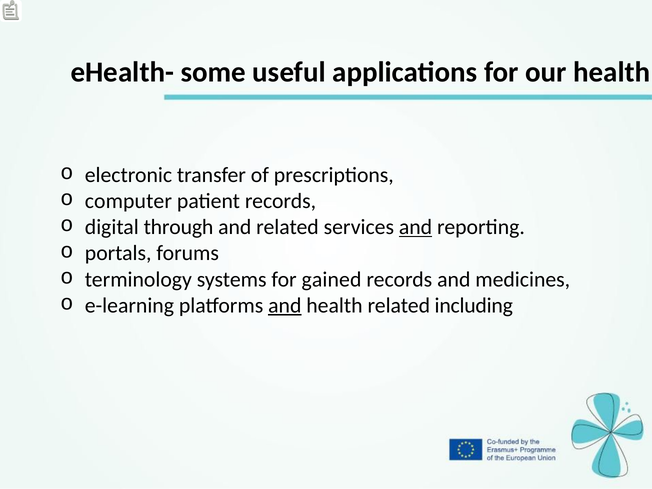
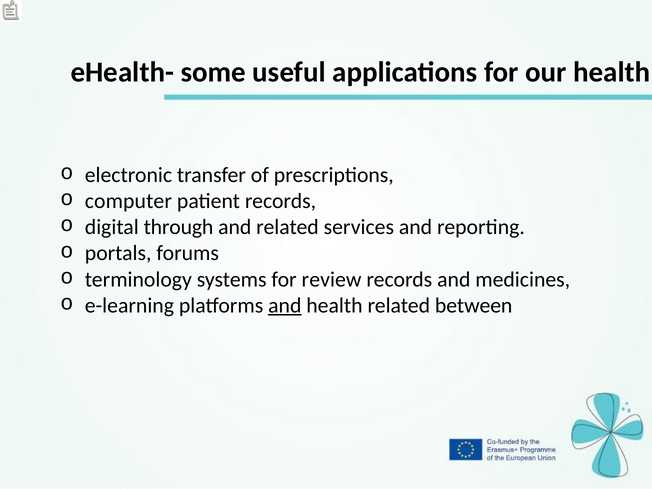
and at (416, 227) underline: present -> none
gained: gained -> review
including: including -> between
